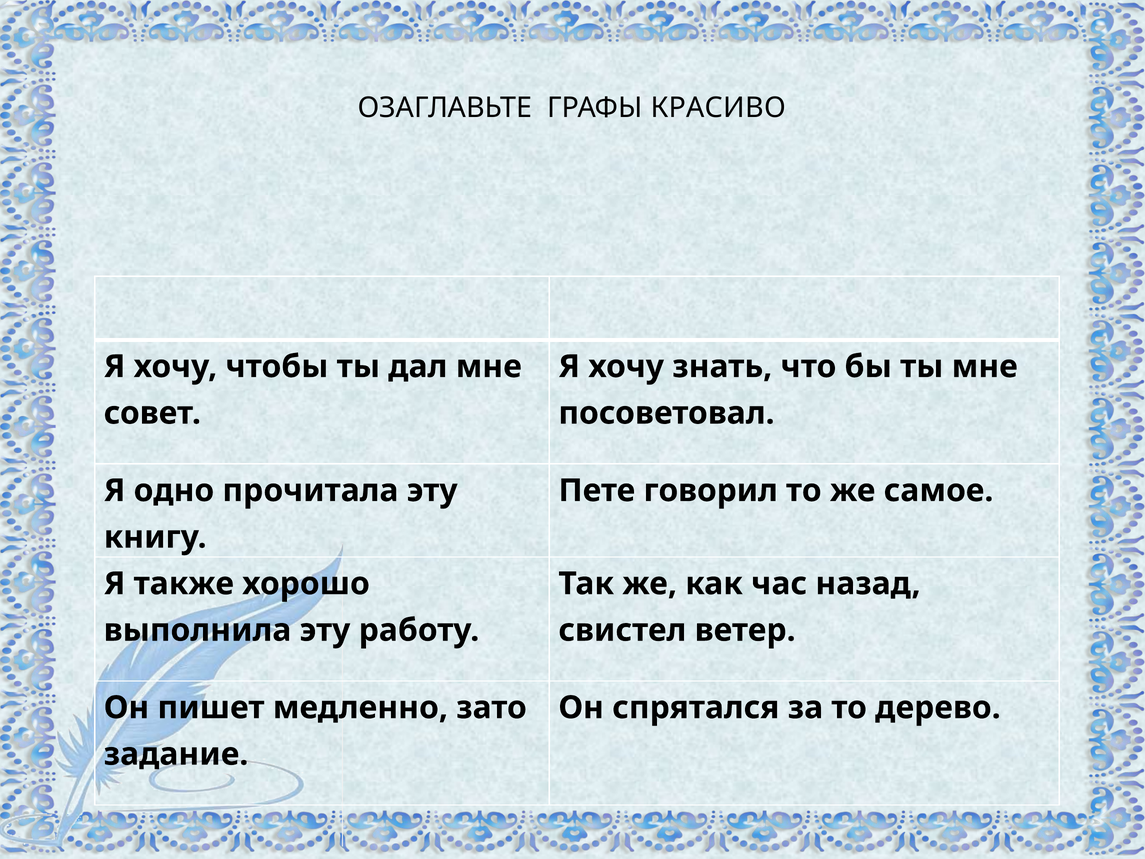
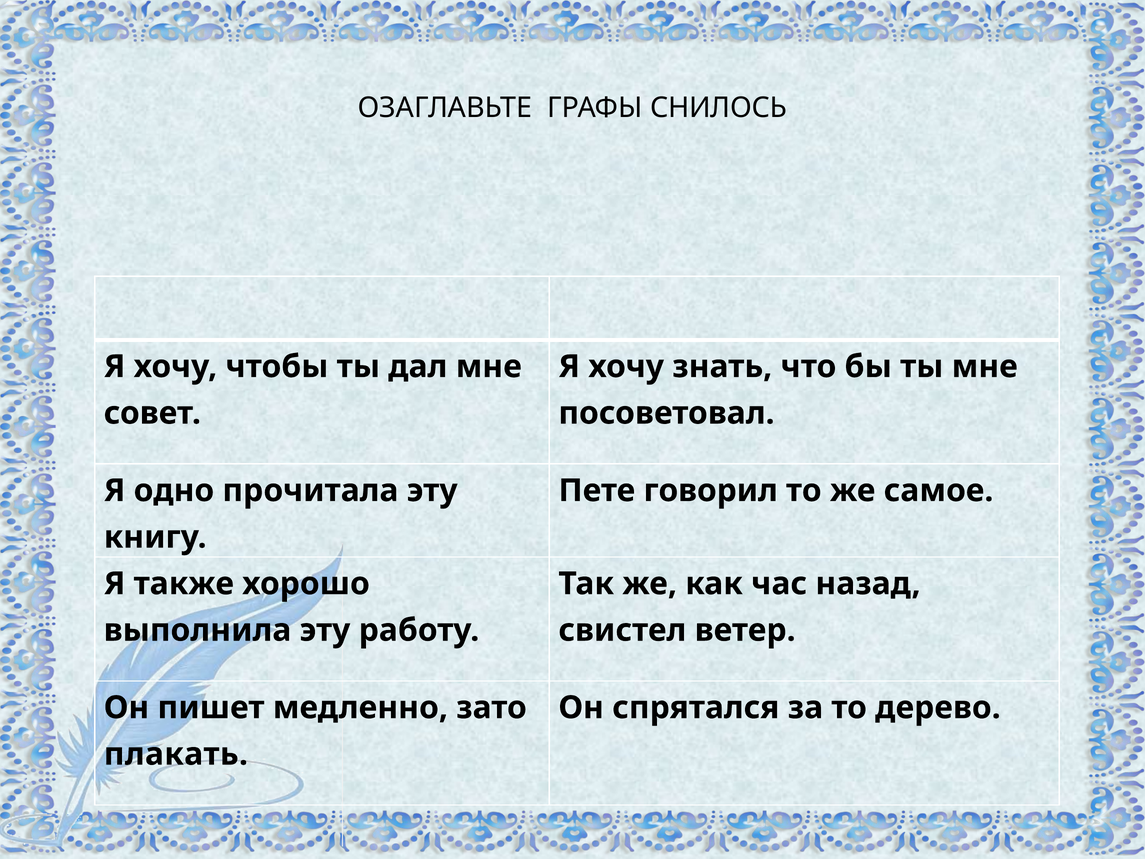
КРАСИВО: КРАСИВО -> СНИЛОСЬ
задание: задание -> плакать
